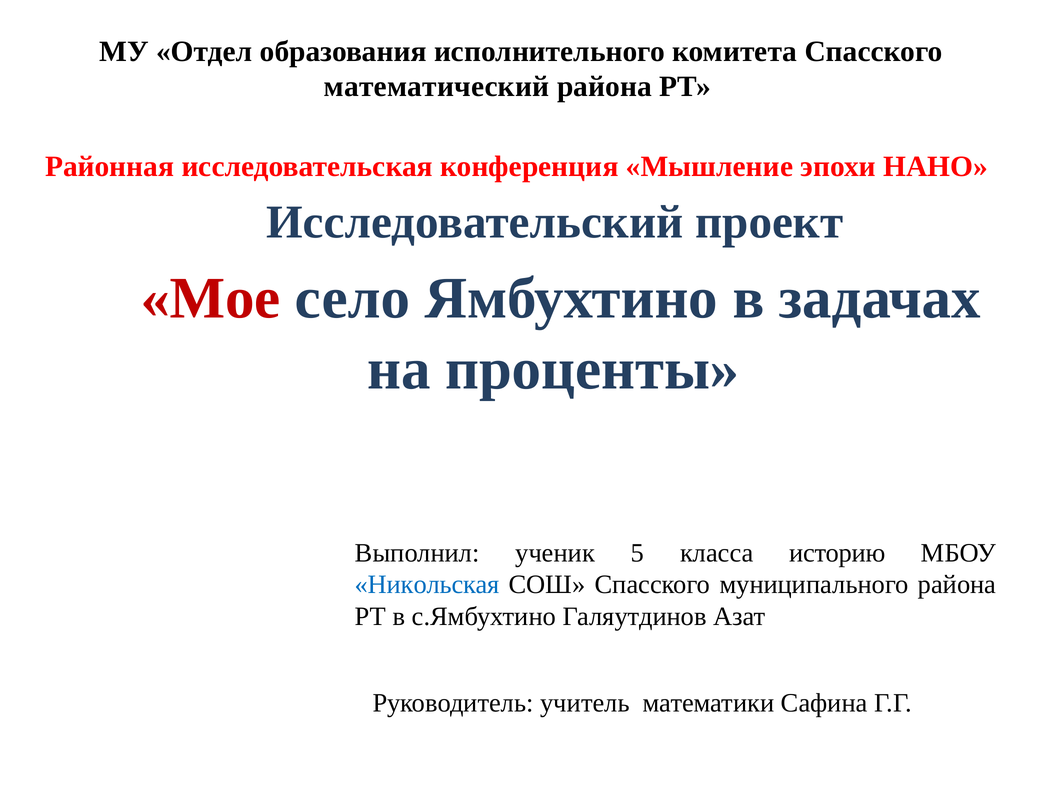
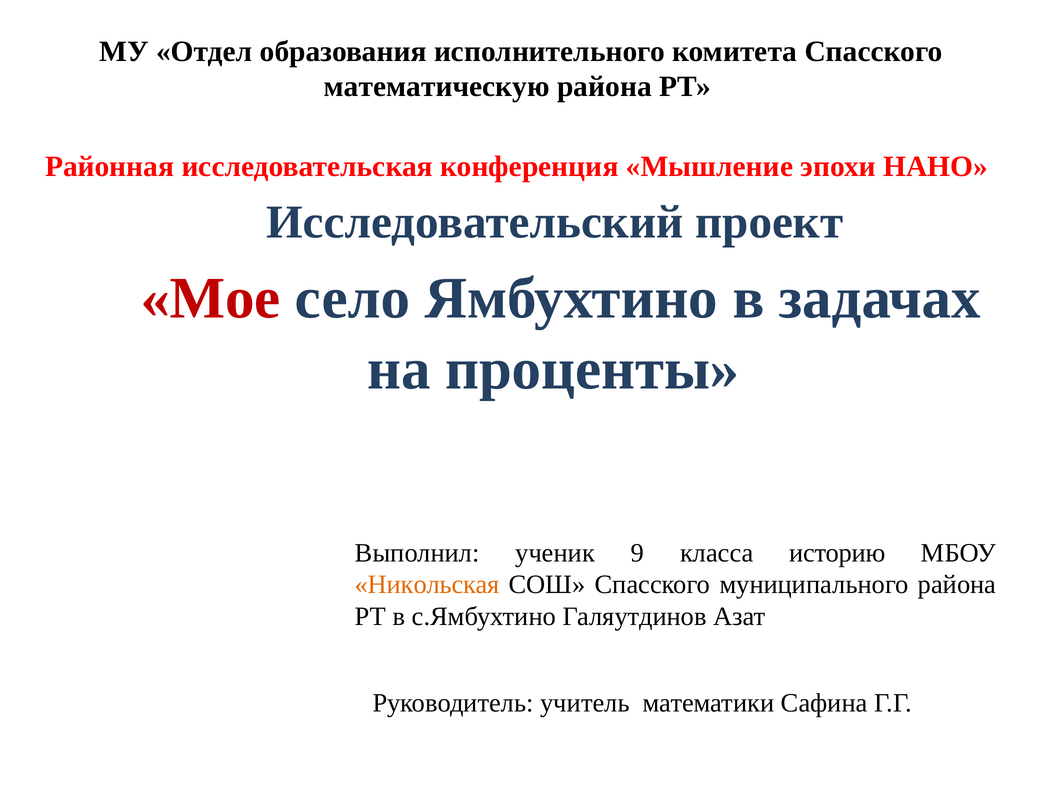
математический: математический -> математическую
5: 5 -> 9
Никольская colour: blue -> orange
